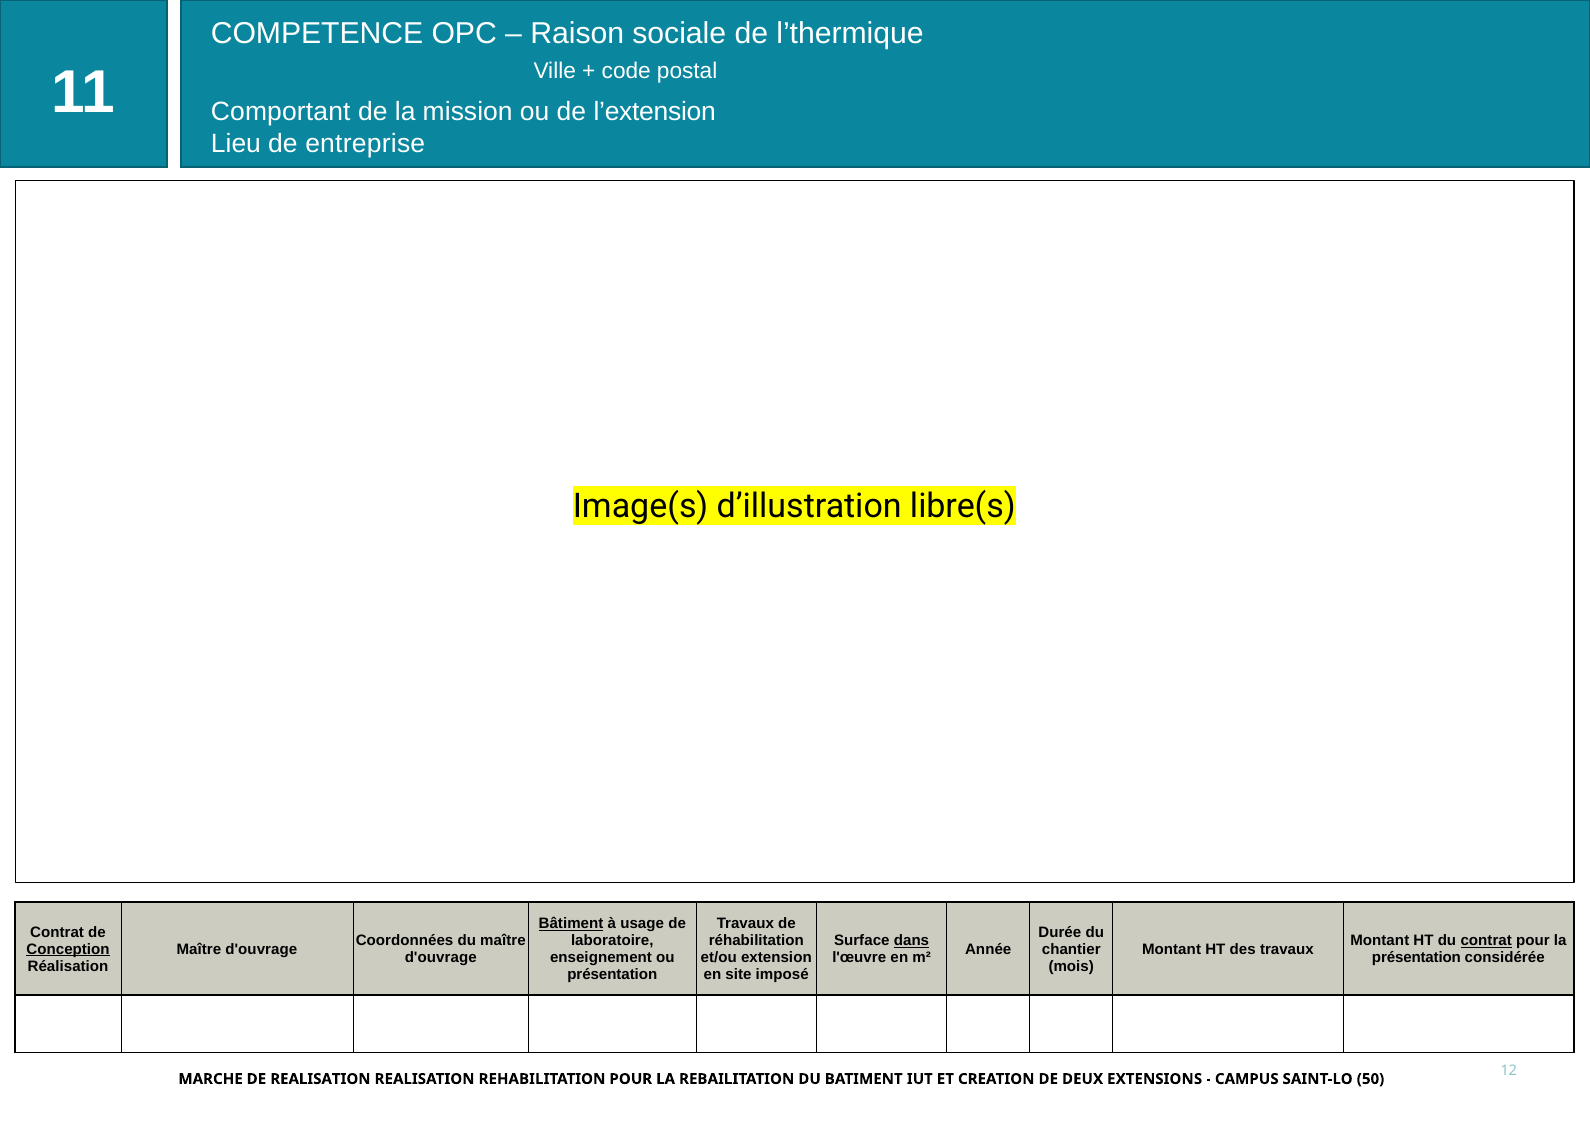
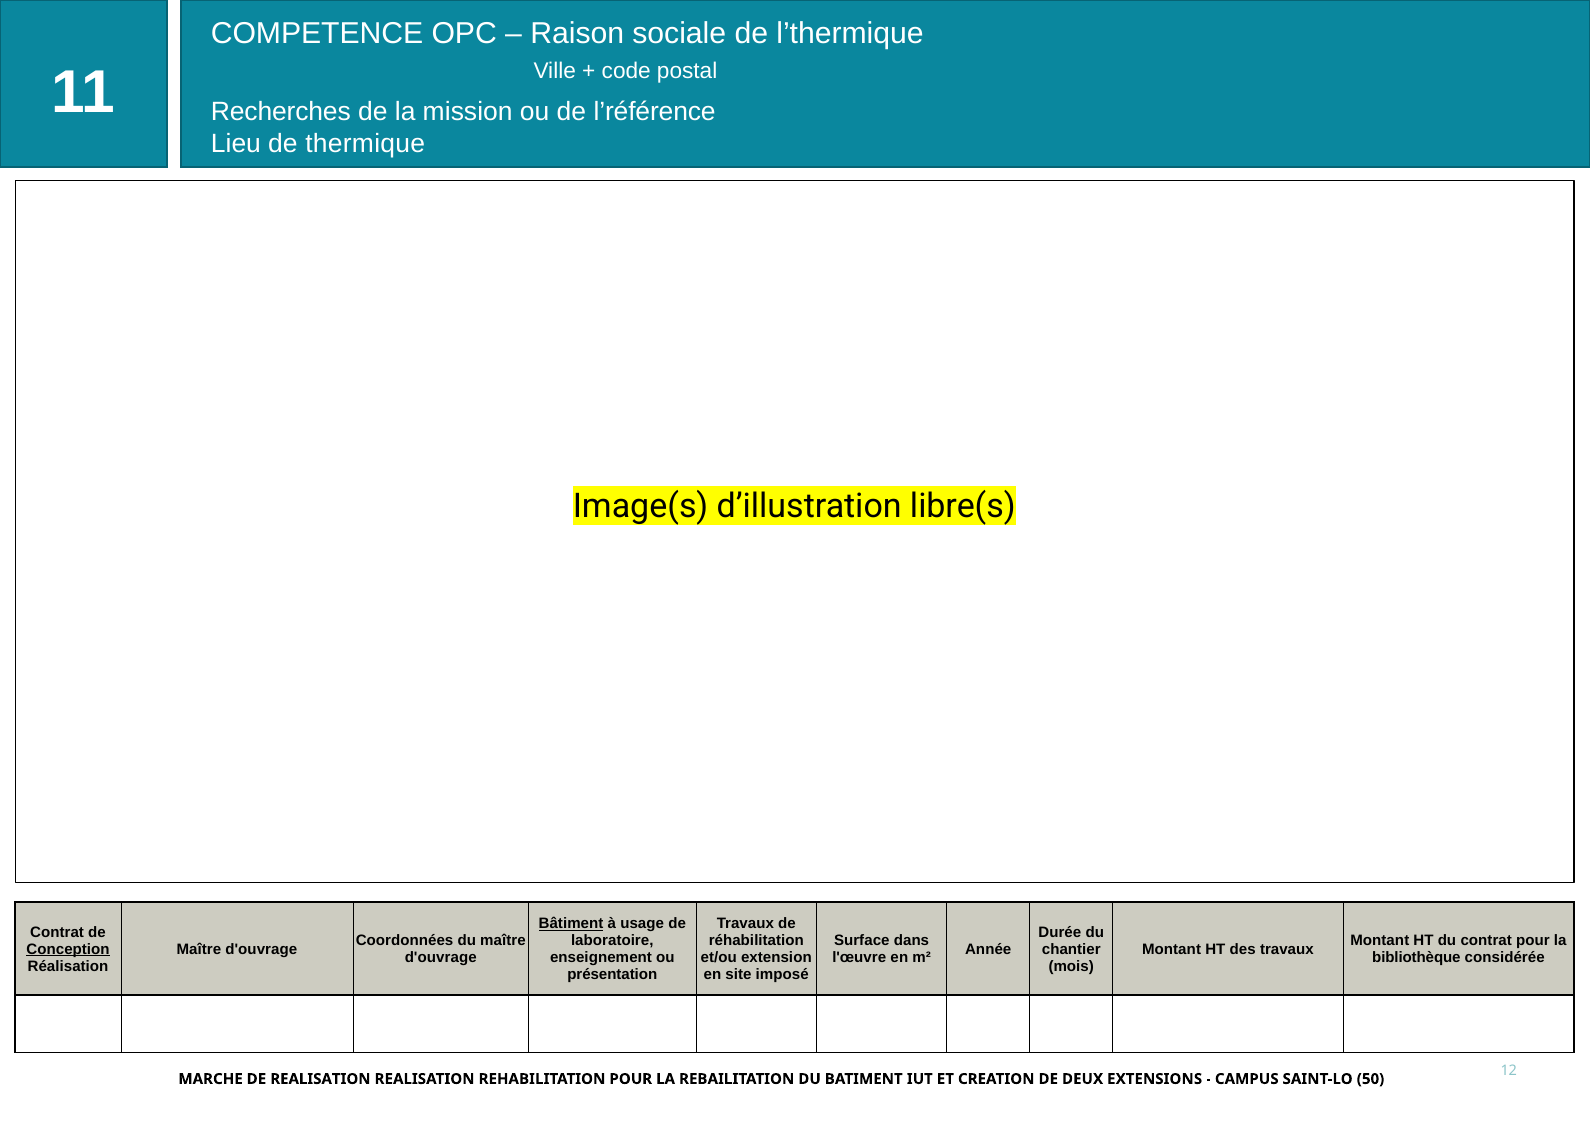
Comportant: Comportant -> Recherches
l’extension: l’extension -> l’référence
entreprise: entreprise -> thermique
dans underline: present -> none
contrat at (1486, 941) underline: present -> none
présentation at (1416, 958): présentation -> bibliothèque
